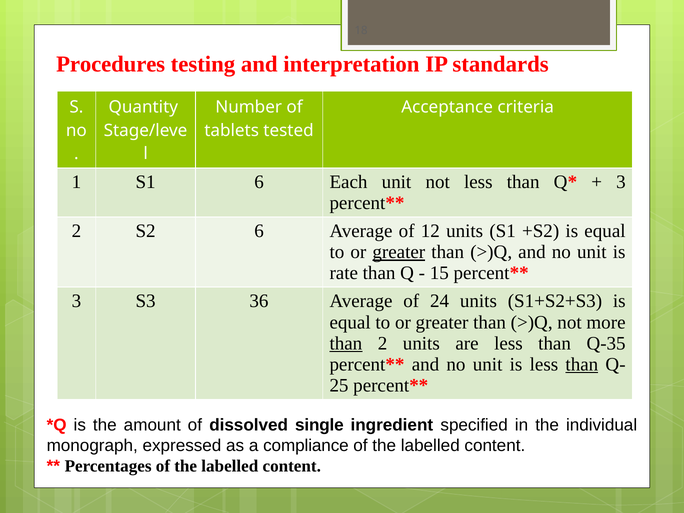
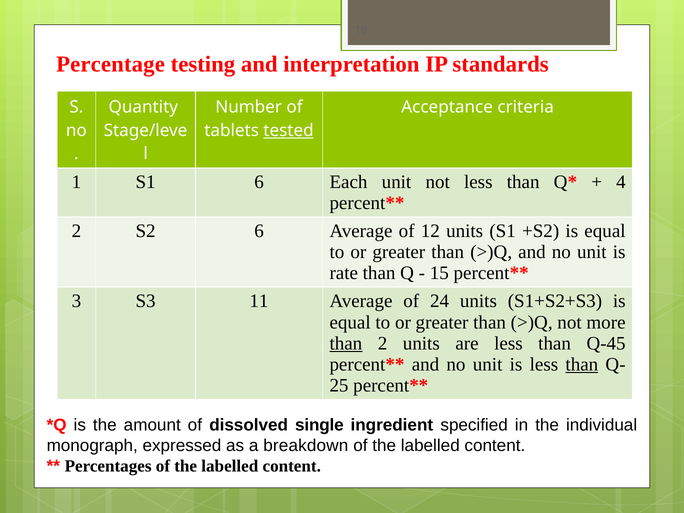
Procedures: Procedures -> Percentage
tested underline: none -> present
3 at (621, 182): 3 -> 4
greater at (399, 252) underline: present -> none
36: 36 -> 11
Q-35: Q-35 -> Q-45
compliance: compliance -> breakdown
